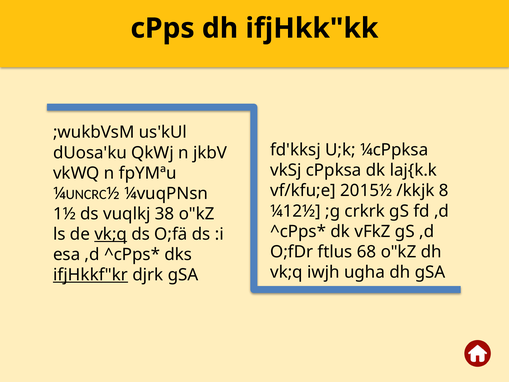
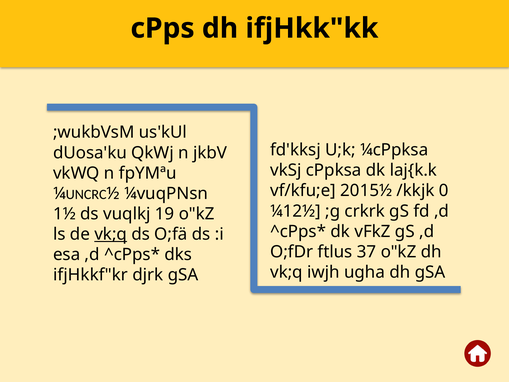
8: 8 -> 0
38: 38 -> 19
68: 68 -> 37
ifjHkkf"kr underline: present -> none
